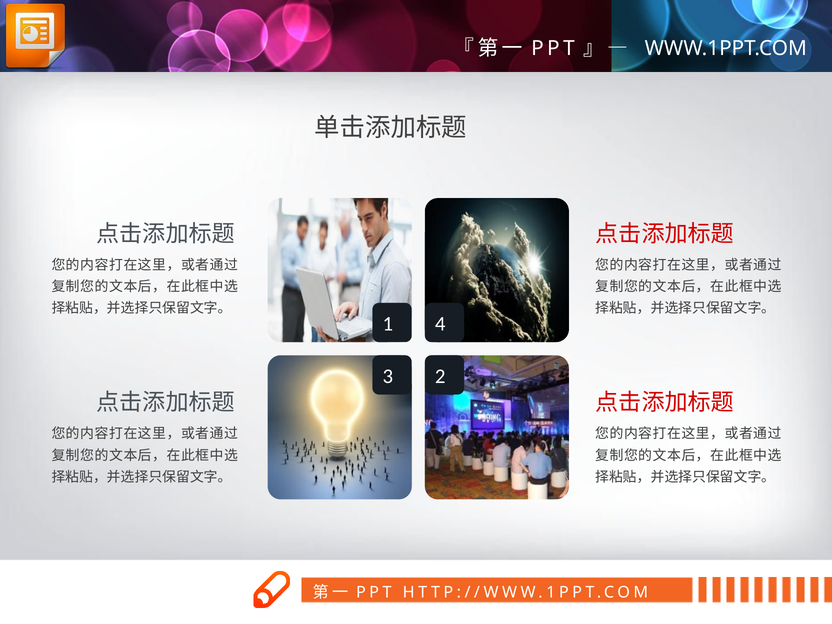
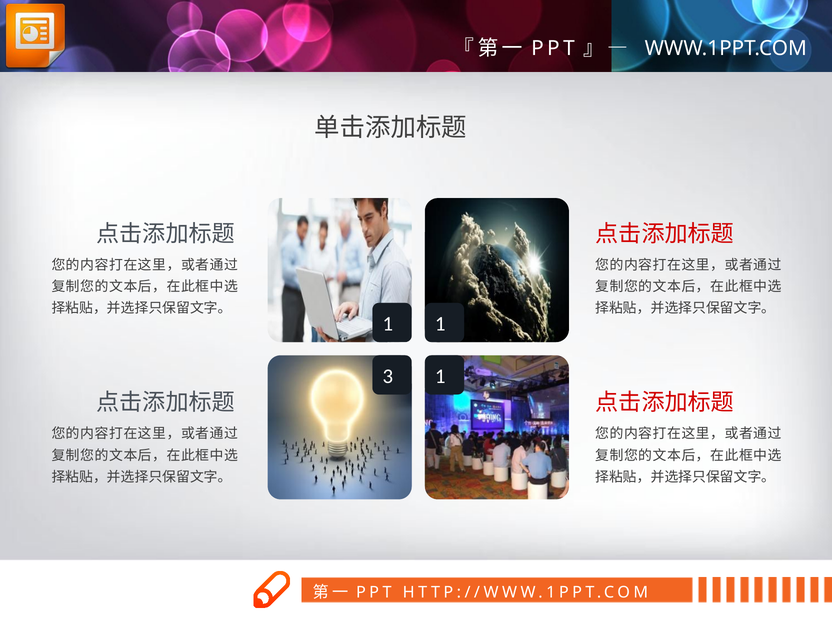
1 4: 4 -> 1
3 2: 2 -> 1
